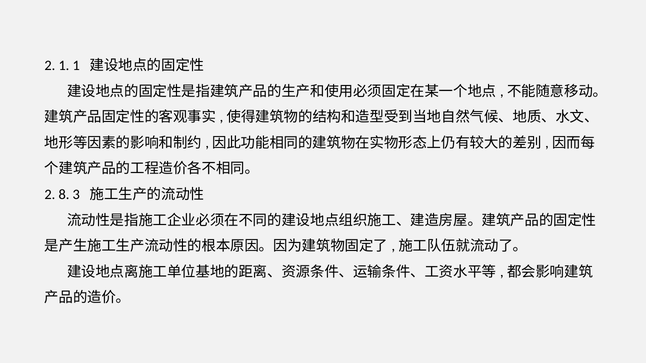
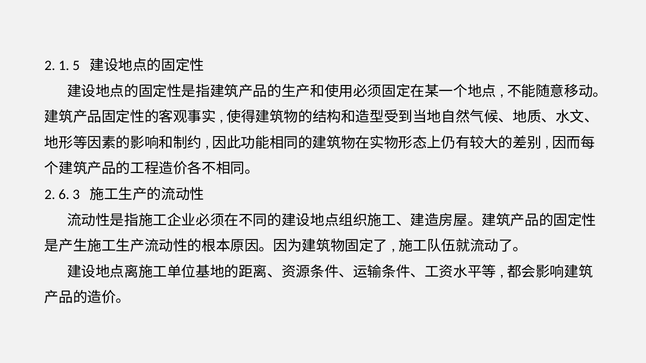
1 1: 1 -> 5
8: 8 -> 6
